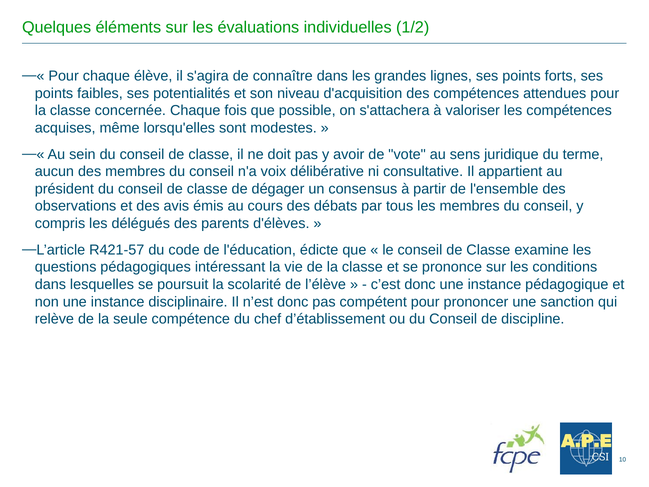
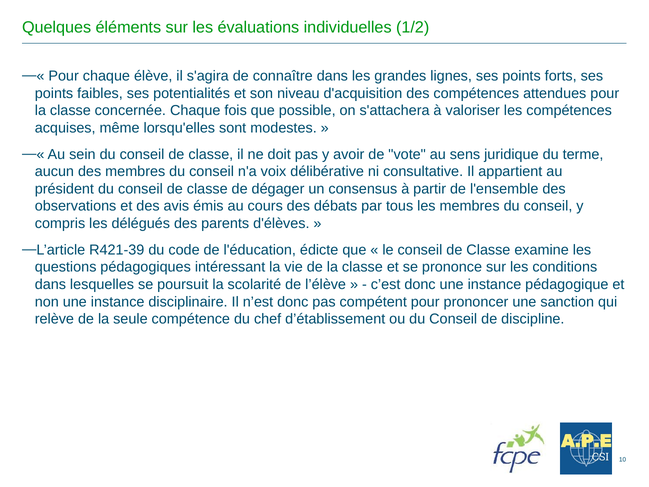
R421-57: R421-57 -> R421-39
